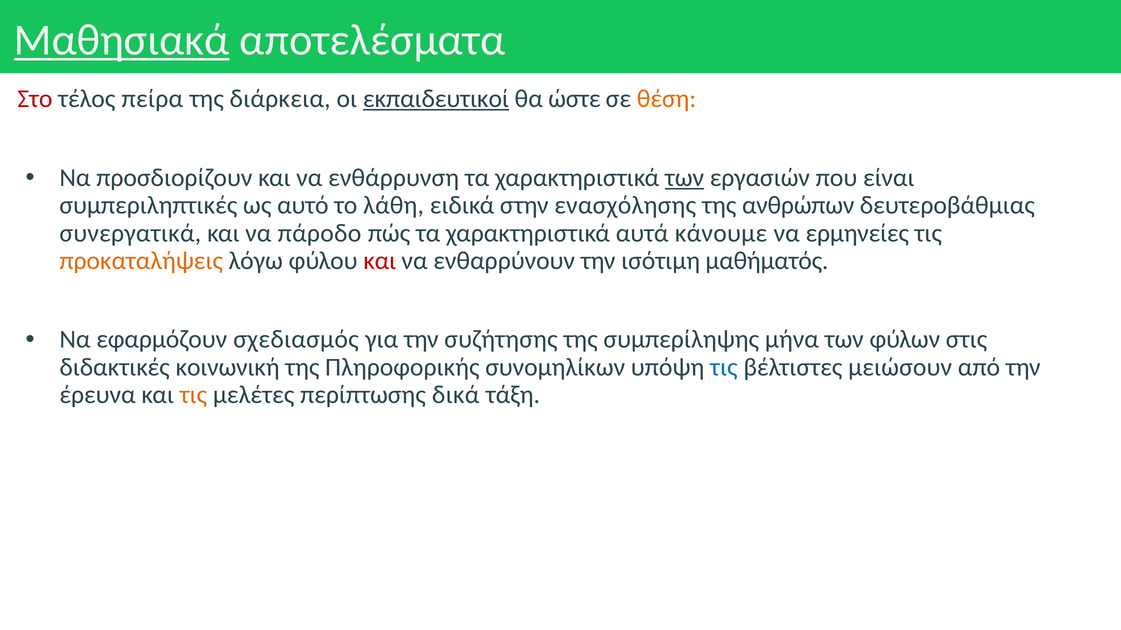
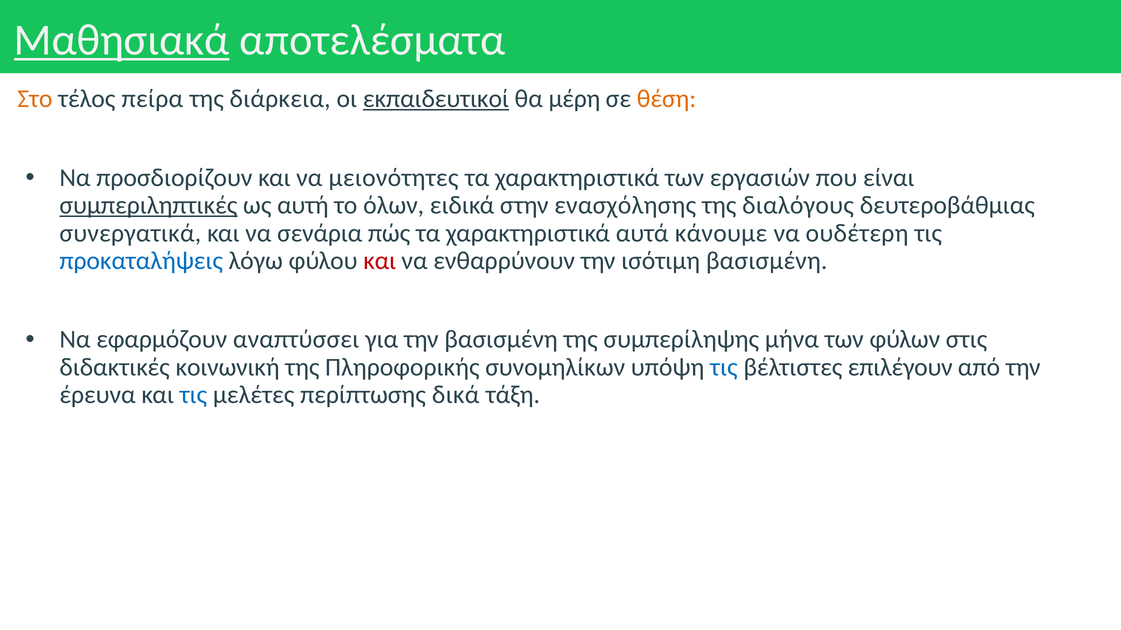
Στο colour: red -> orange
ώστε: ώστε -> μέρη
ενθάρρυνση: ενθάρρυνση -> μειονότητες
των at (685, 178) underline: present -> none
συμπεριληπτικές underline: none -> present
αυτό: αυτό -> αυτή
λάθη: λάθη -> όλων
ανθρώπων: ανθρώπων -> διαλόγους
πάροδο: πάροδο -> σενάρια
ερμηνείες: ερμηνείες -> ουδέτερη
προκαταλήψεις colour: orange -> blue
ισότιμη μαθήματός: μαθήματός -> βασισμένη
σχεδιασμός: σχεδιασμός -> αναπτύσσει
την συζήτησης: συζήτησης -> βασισμένη
μειώσουν: μειώσουν -> επιλέγουν
τις at (193, 395) colour: orange -> blue
